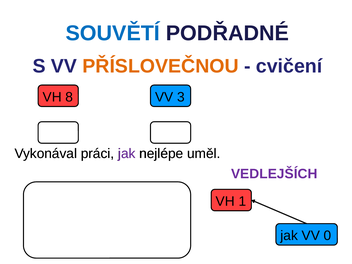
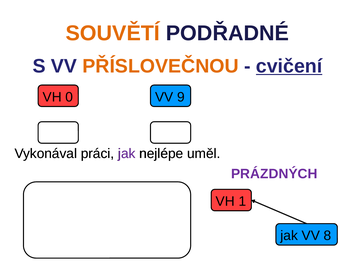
SOUVĚTÍ colour: blue -> orange
cvičení underline: none -> present
8: 8 -> 0
3: 3 -> 9
VEDLEJŠÍCH: VEDLEJŠÍCH -> PRÁZDNÝCH
0: 0 -> 8
